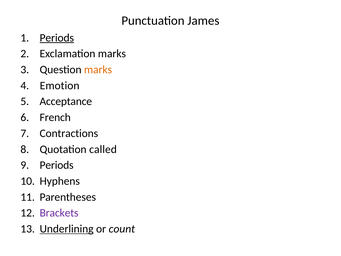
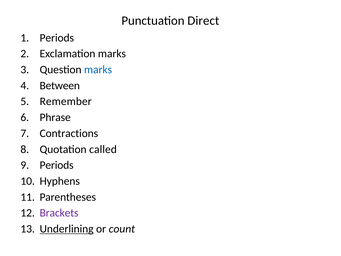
James: James -> Direct
Periods at (57, 38) underline: present -> none
marks at (98, 70) colour: orange -> blue
Emotion: Emotion -> Between
Acceptance: Acceptance -> Remember
French: French -> Phrase
